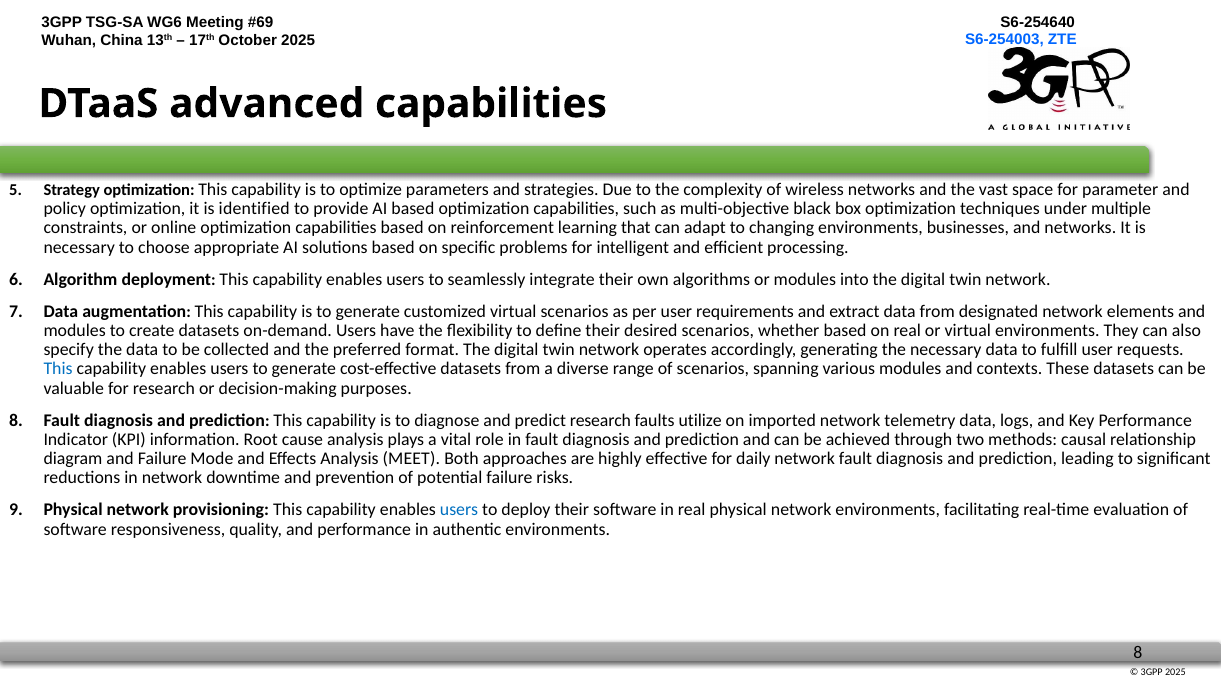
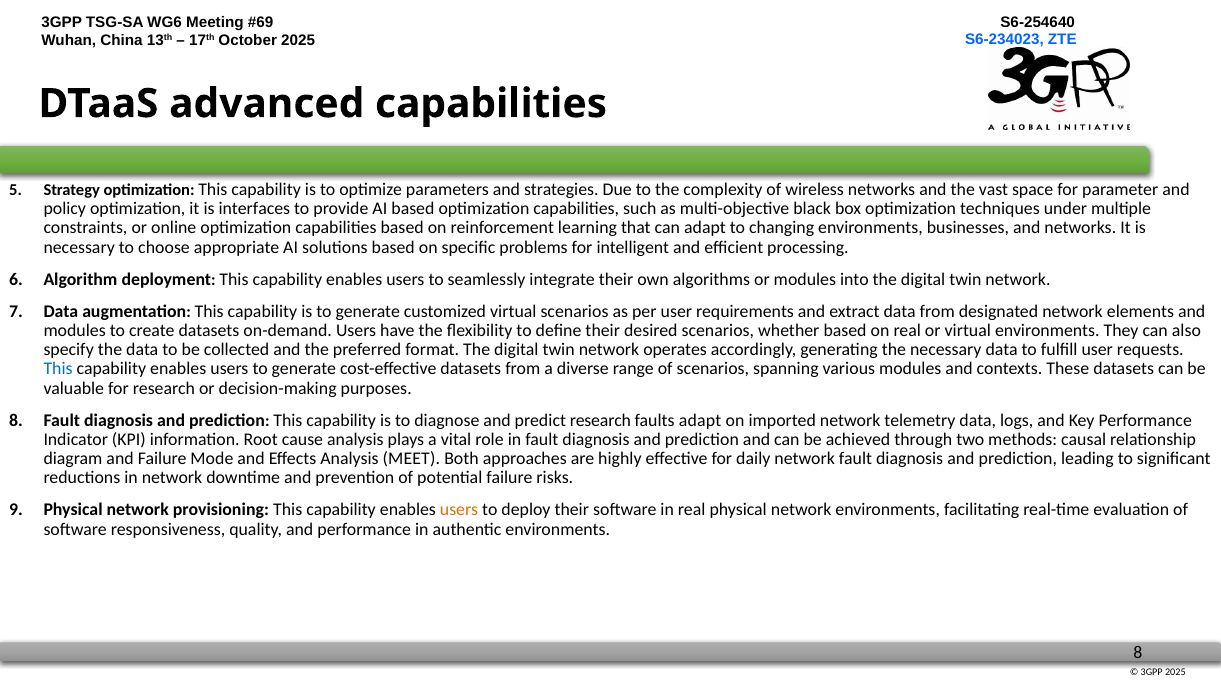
S6-254003: S6-254003 -> S6-234023
identified: identified -> interfaces
faults utilize: utilize -> adapt
users at (459, 510) colour: blue -> orange
